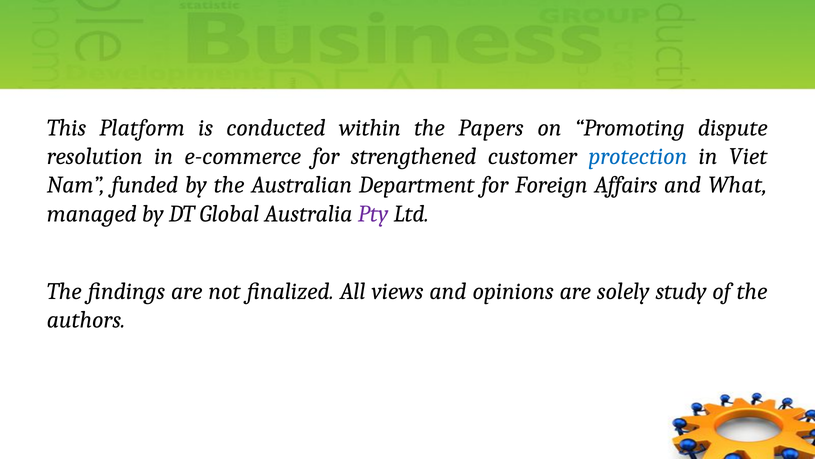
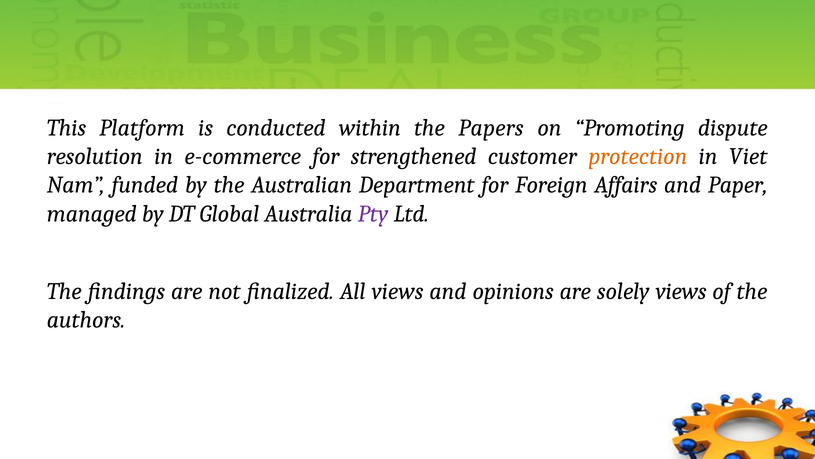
protection colour: blue -> orange
What: What -> Paper
solely study: study -> views
